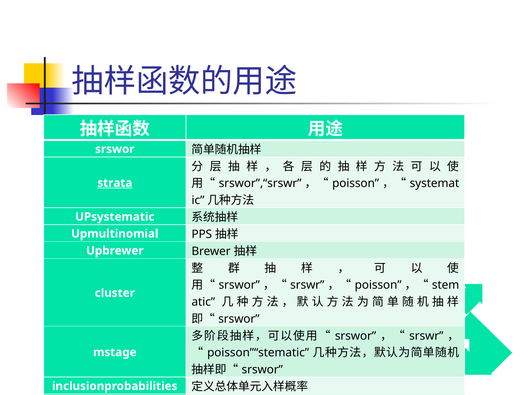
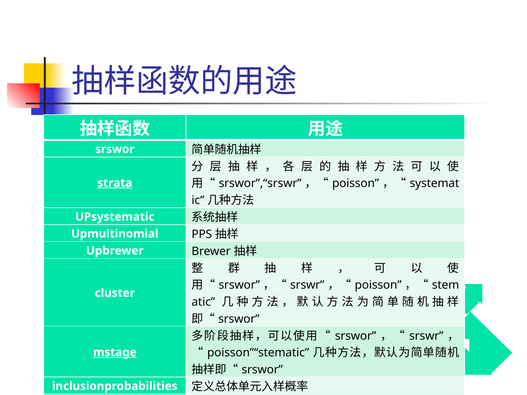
mstage underline: none -> present
